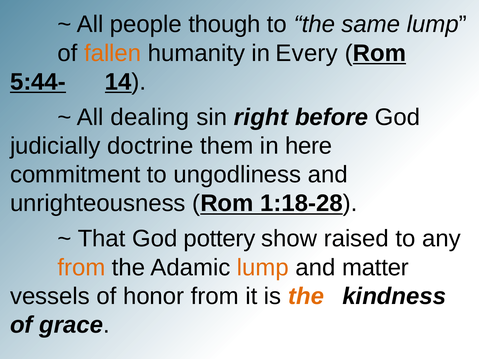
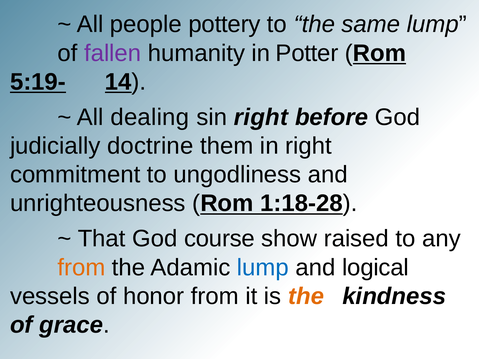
though: though -> pottery
fallen colour: orange -> purple
Every: Every -> Potter
5:44-: 5:44- -> 5:19-
in here: here -> right
pottery: pottery -> course
lump at (263, 268) colour: orange -> blue
matter: matter -> logical
